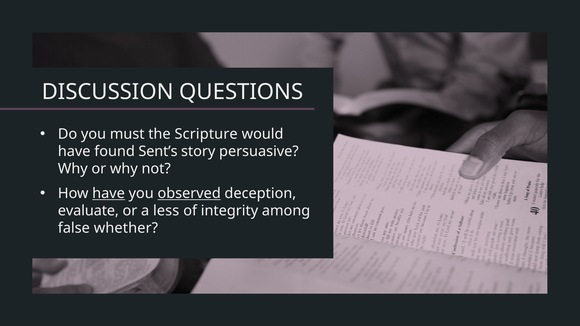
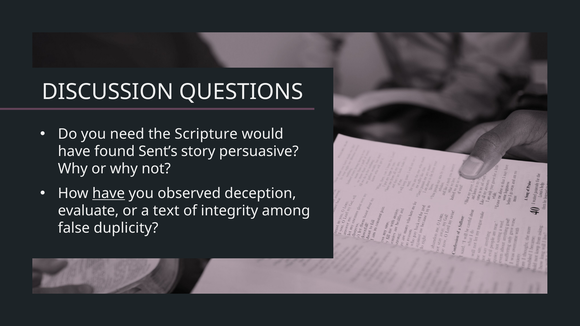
must: must -> need
observed underline: present -> none
less: less -> text
whether: whether -> duplicity
